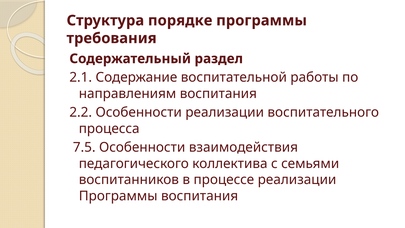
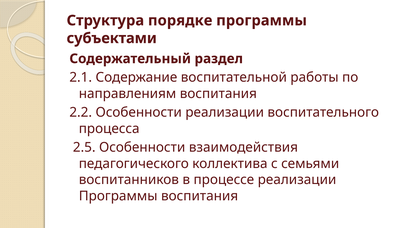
требования: требования -> субъектами
7.5: 7.5 -> 2.5
